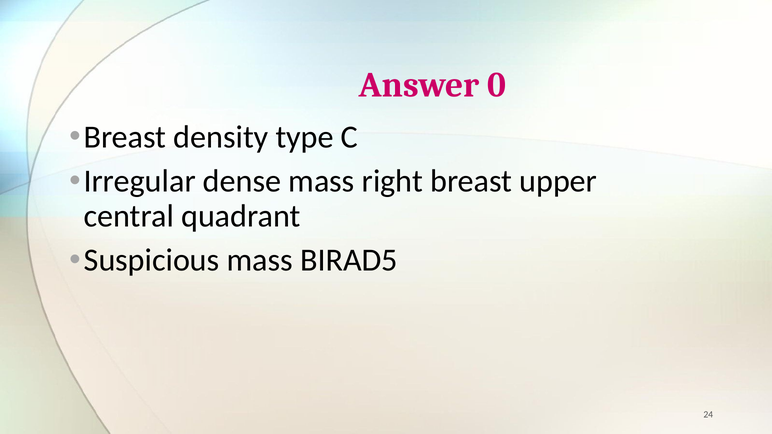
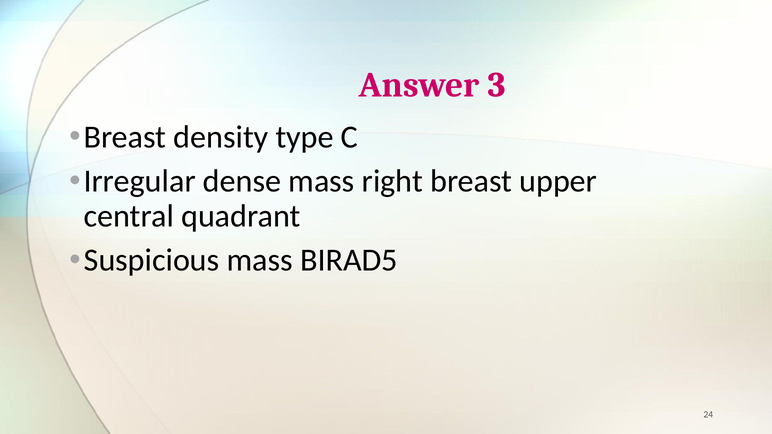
0: 0 -> 3
